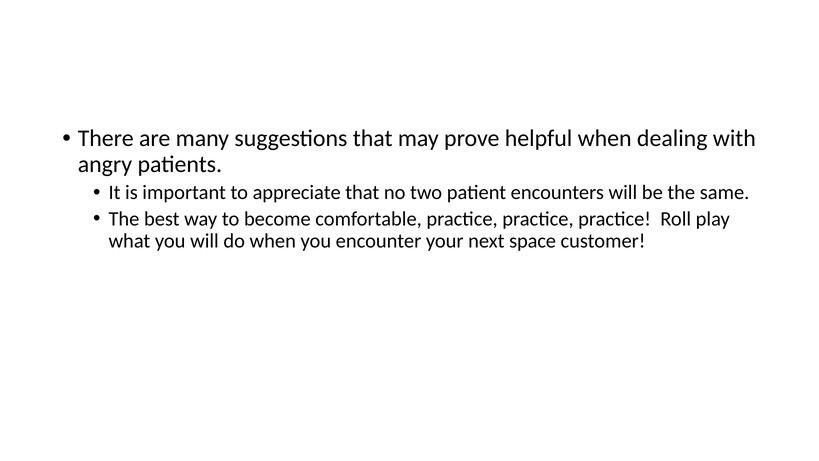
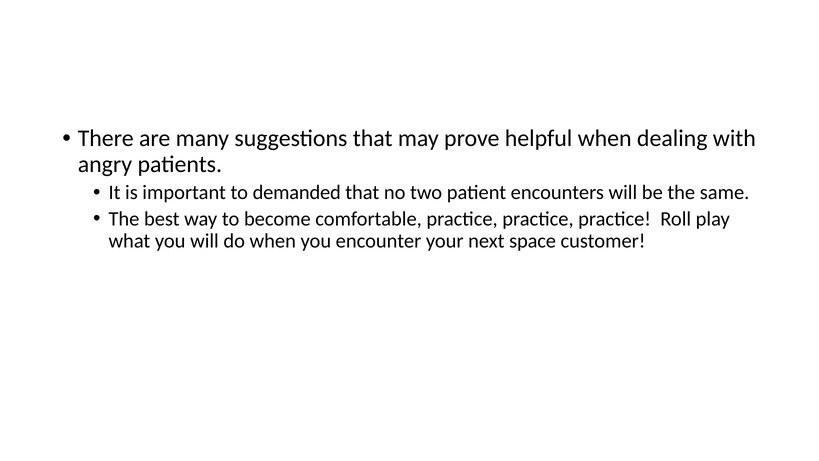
appreciate: appreciate -> demanded
